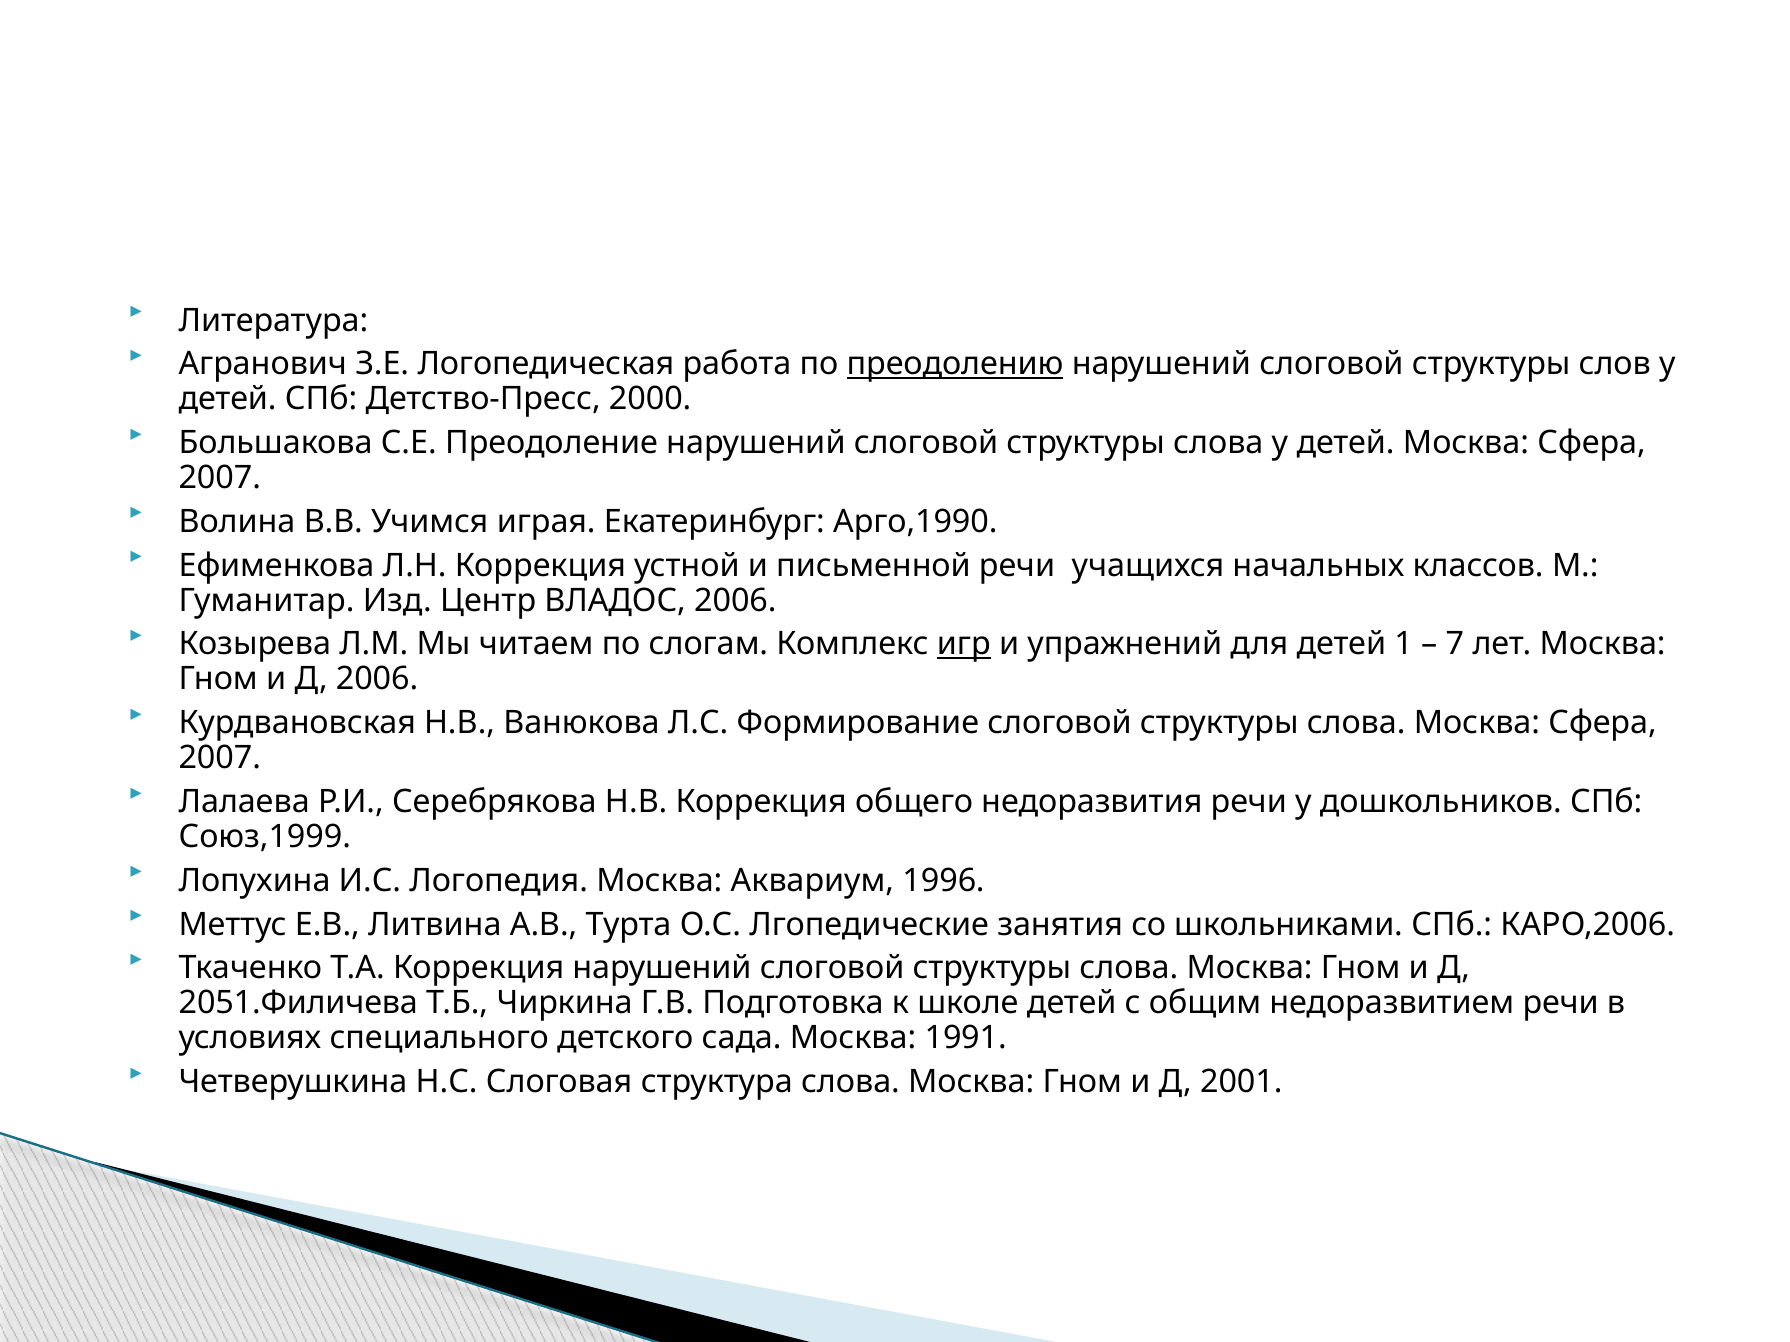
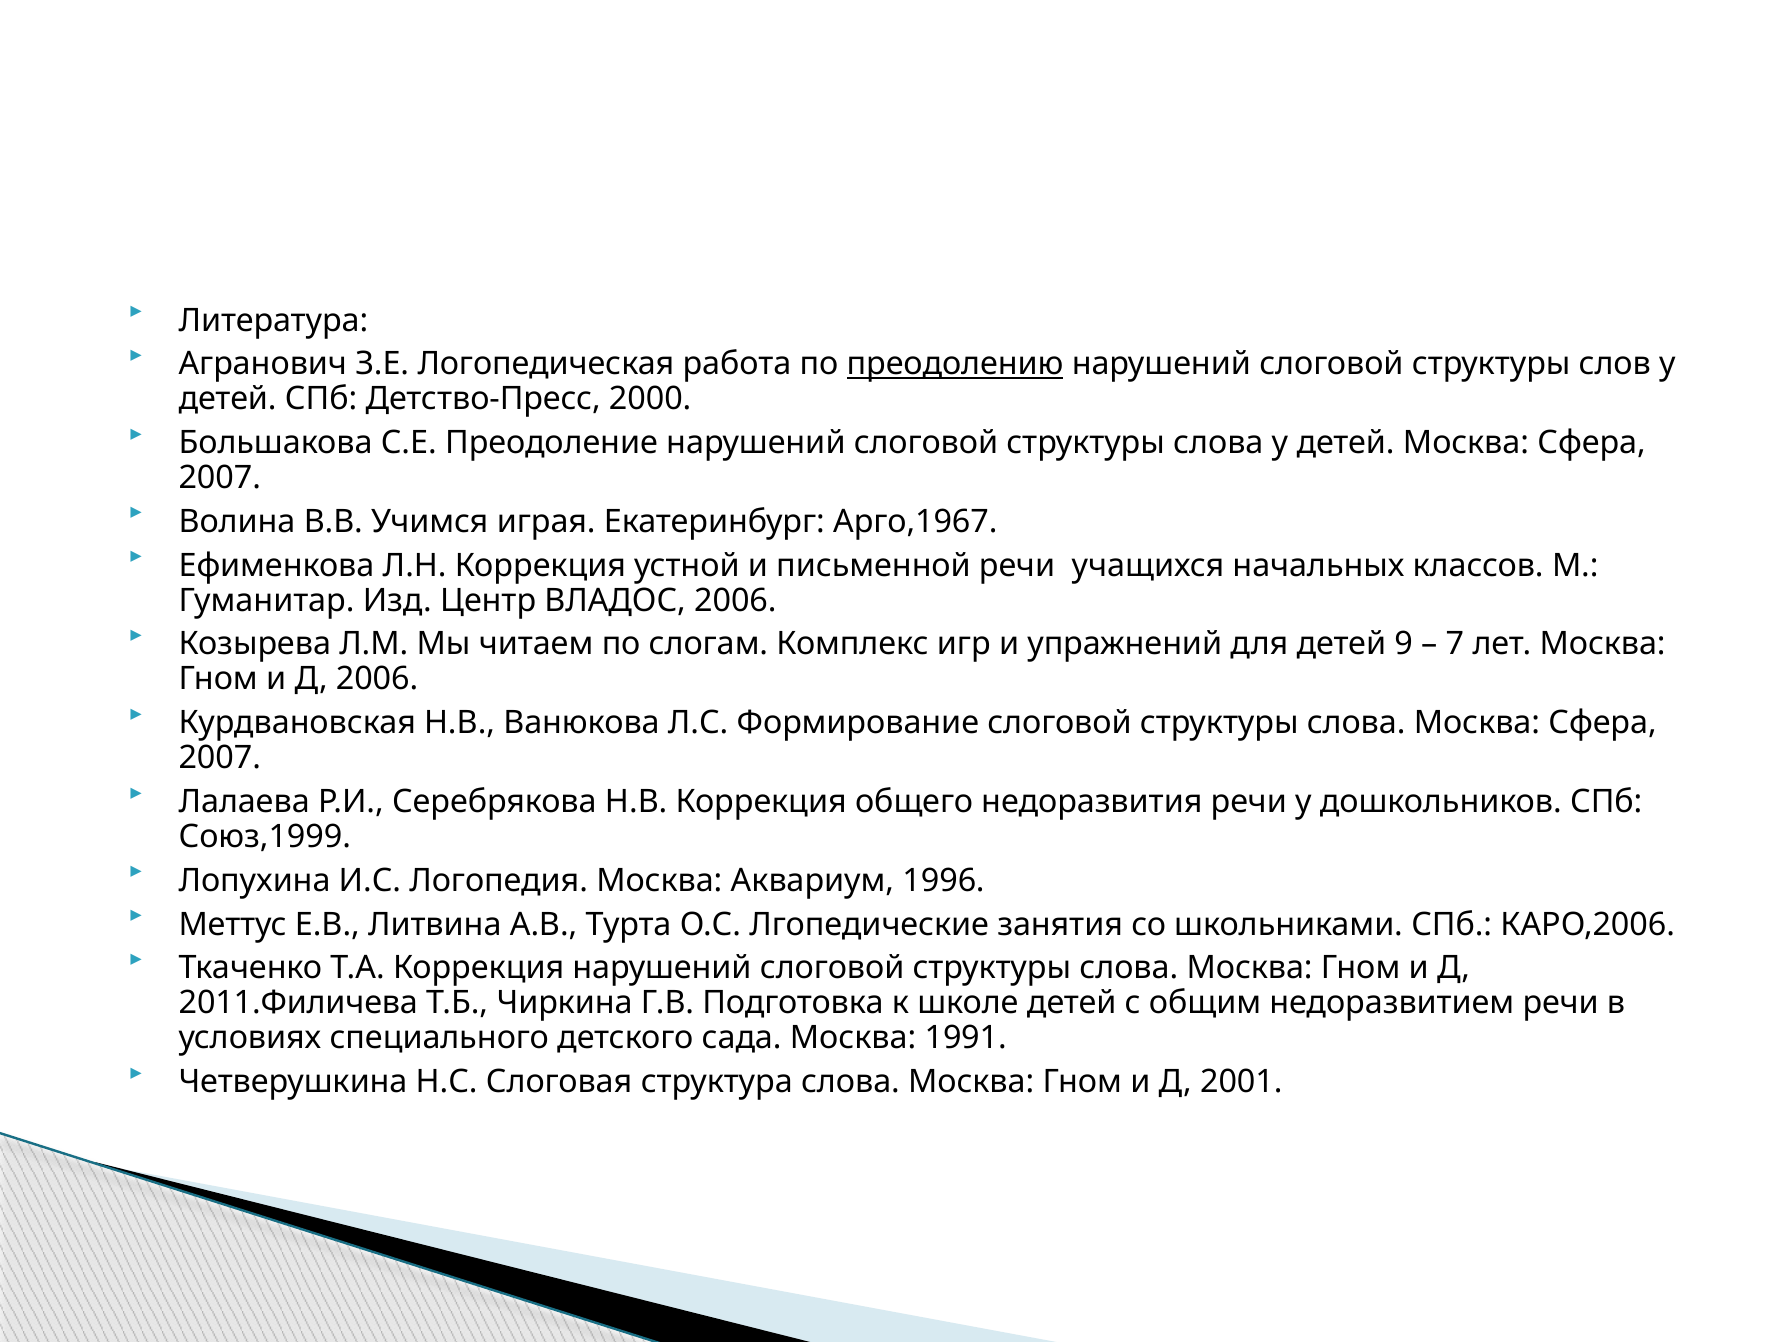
Арго,1990: Арго,1990 -> Арго,1967
игр underline: present -> none
1: 1 -> 9
2051.Филичева: 2051.Филичева -> 2011.Филичева
